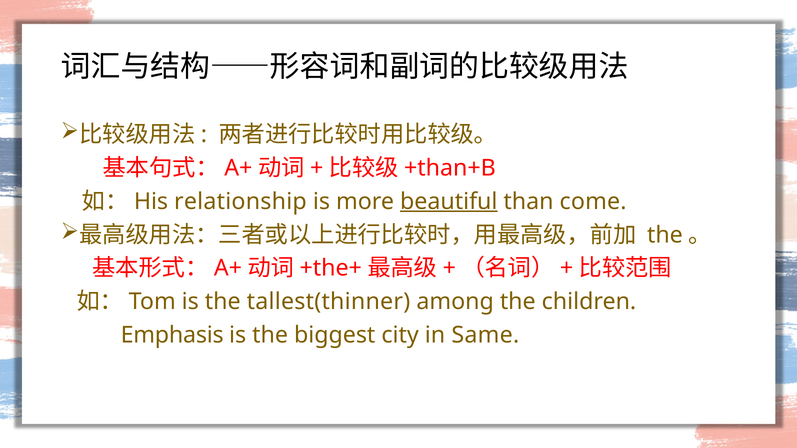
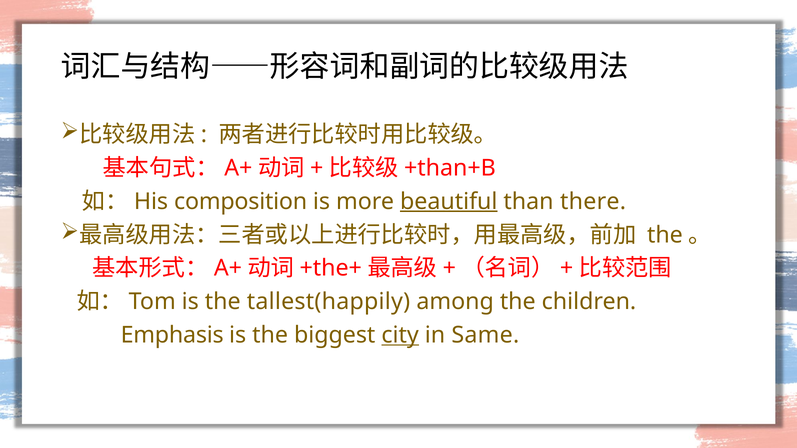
relationship: relationship -> composition
come: come -> there
tallest(thinner: tallest(thinner -> tallest(happily
city underline: none -> present
